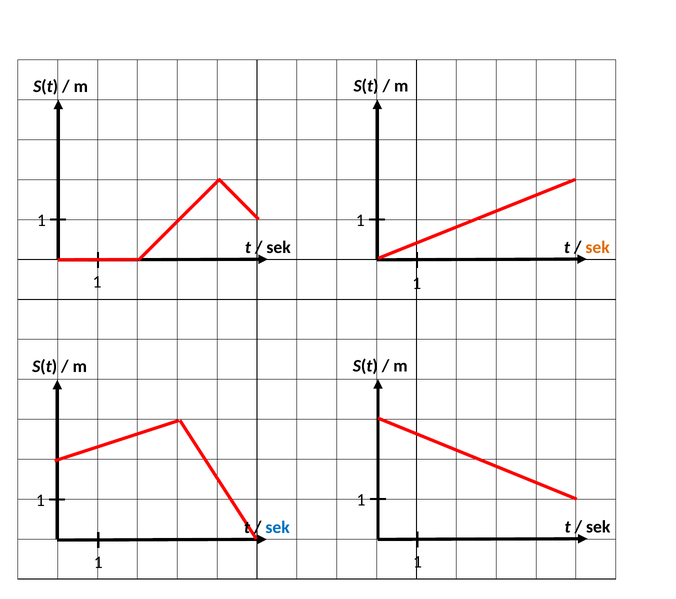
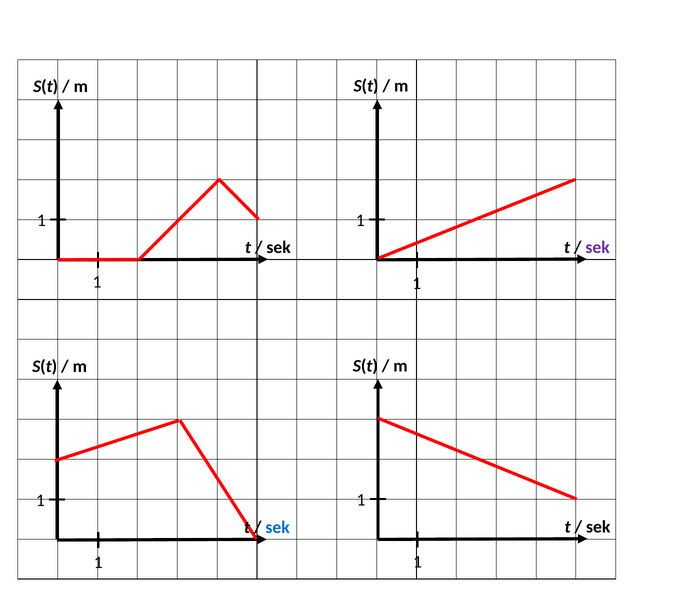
sek at (598, 247) colour: orange -> purple
